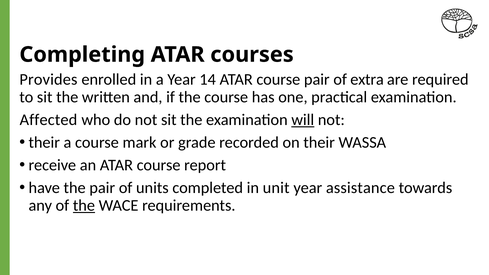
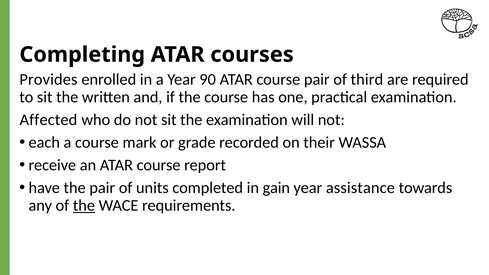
14: 14 -> 90
extra: extra -> third
will underline: present -> none
their at (44, 142): their -> each
unit: unit -> gain
